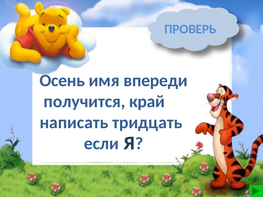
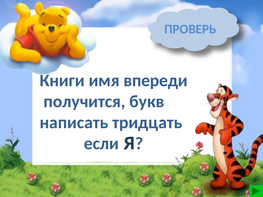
Осень: Осень -> Книги
край: край -> букв
